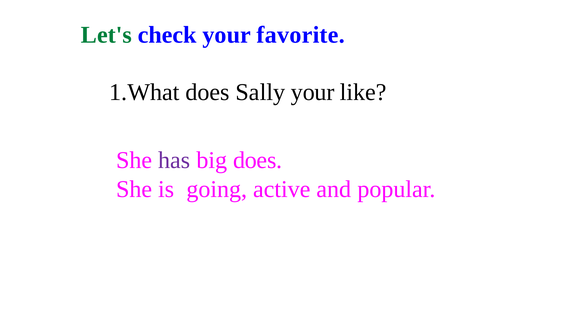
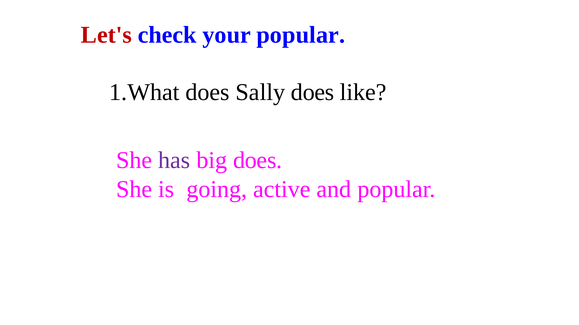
Let's colour: green -> red
your favorite: favorite -> popular
Sally your: your -> does
